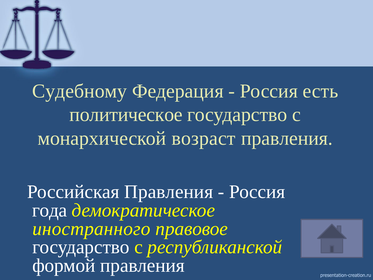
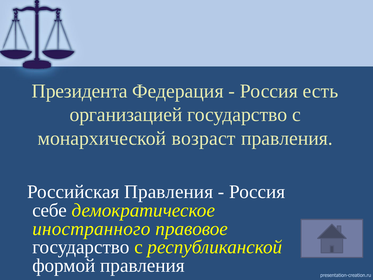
Судебному: Судебному -> Президента
политическое: политическое -> организацией
года: года -> себе
